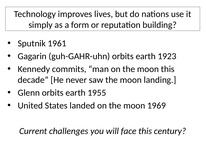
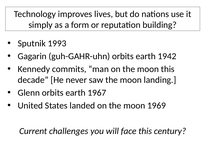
1961: 1961 -> 1993
1923: 1923 -> 1942
1955: 1955 -> 1967
